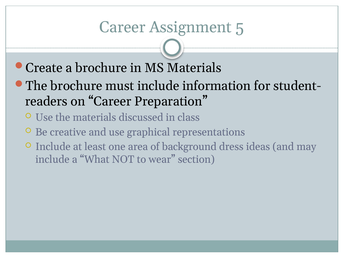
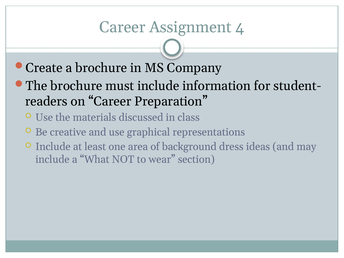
5: 5 -> 4
MS Materials: Materials -> Company
